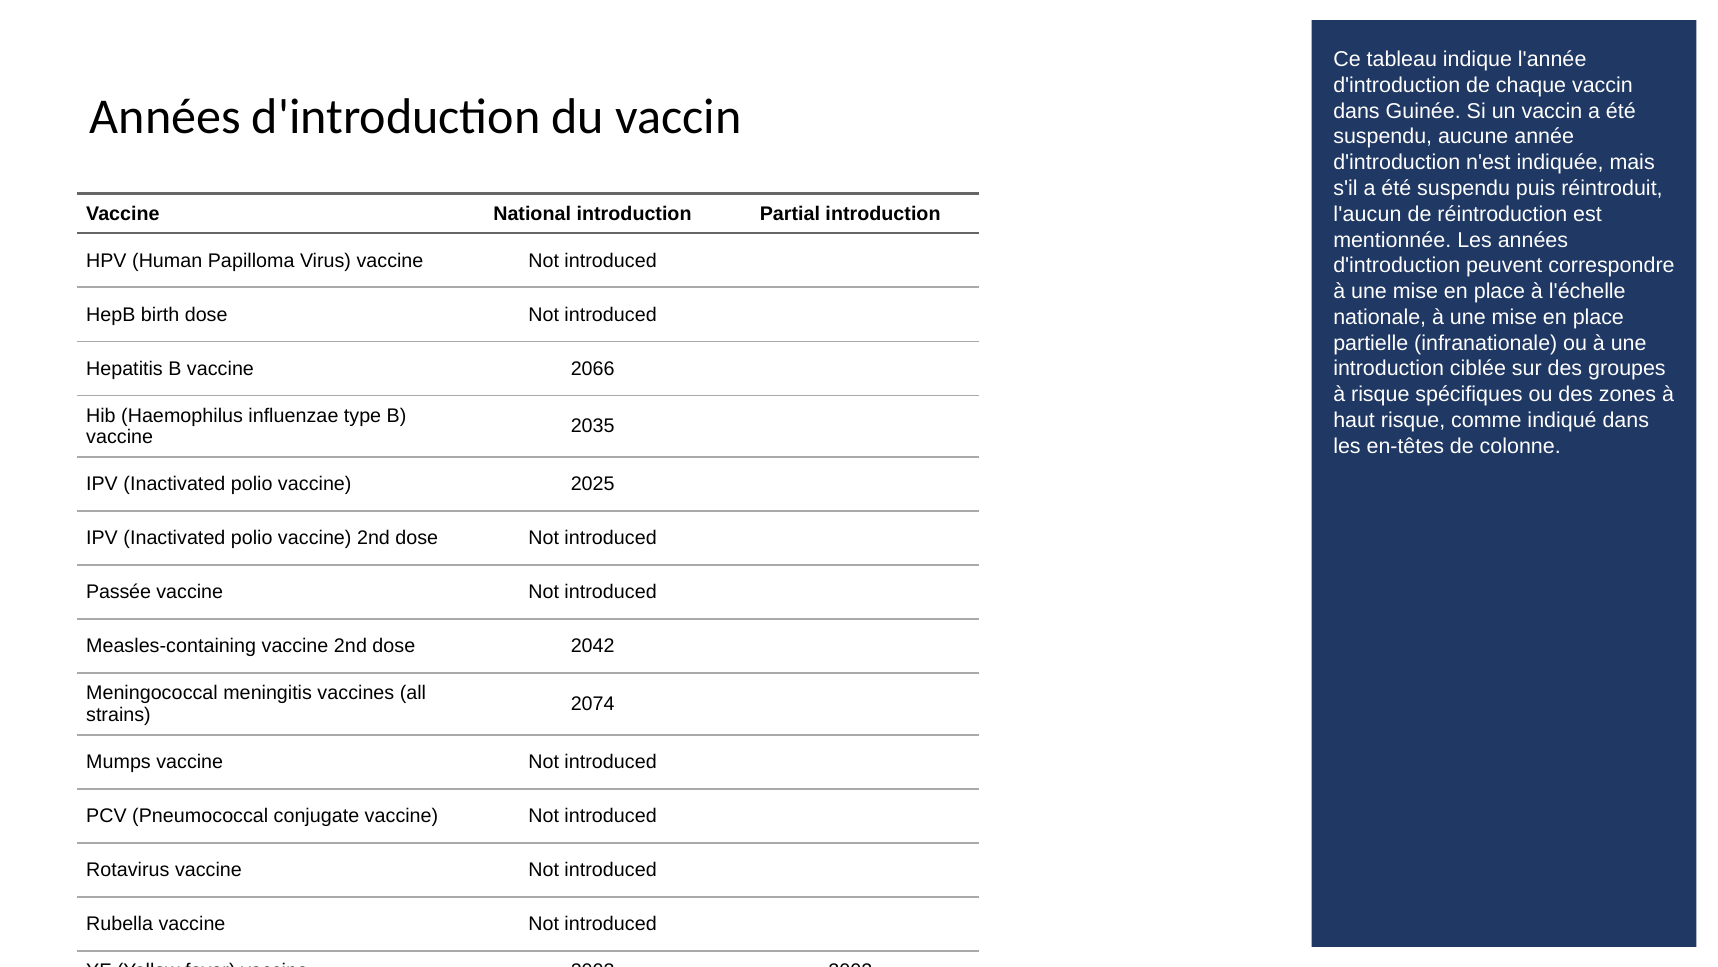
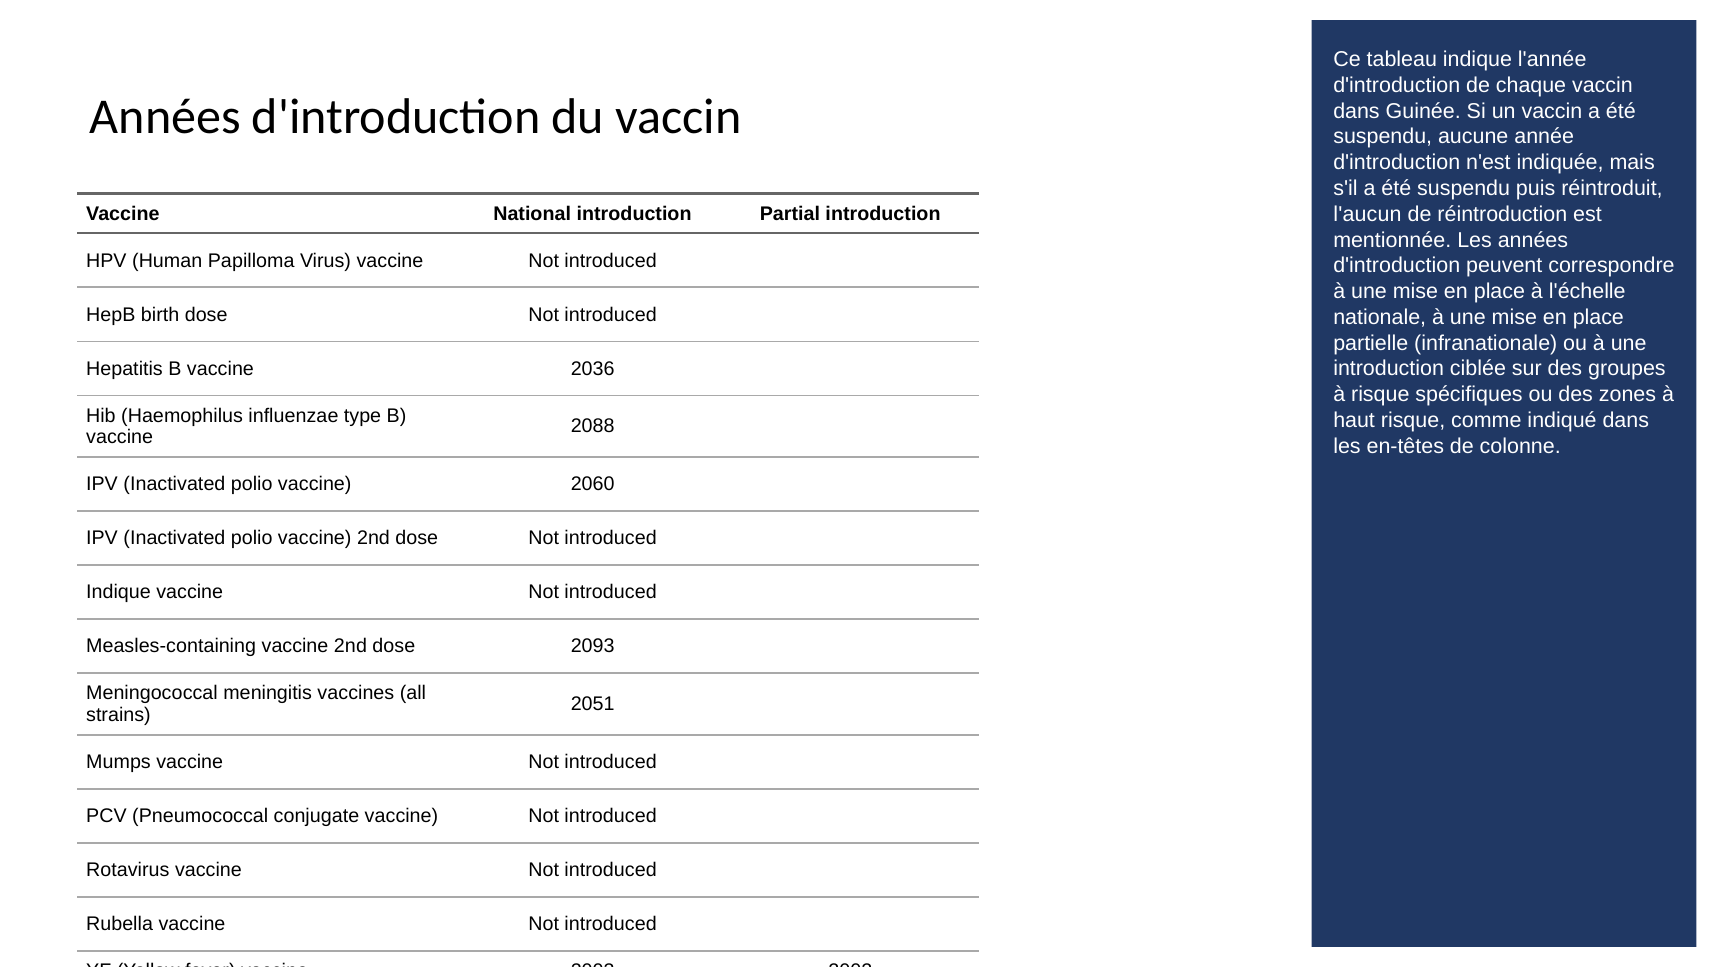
2066: 2066 -> 2036
2035: 2035 -> 2088
2025: 2025 -> 2060
Passée at (119, 592): Passée -> Indique
2042: 2042 -> 2093
2074: 2074 -> 2051
